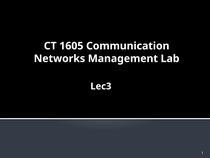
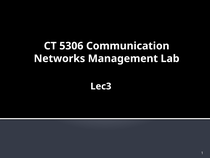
1605: 1605 -> 5306
